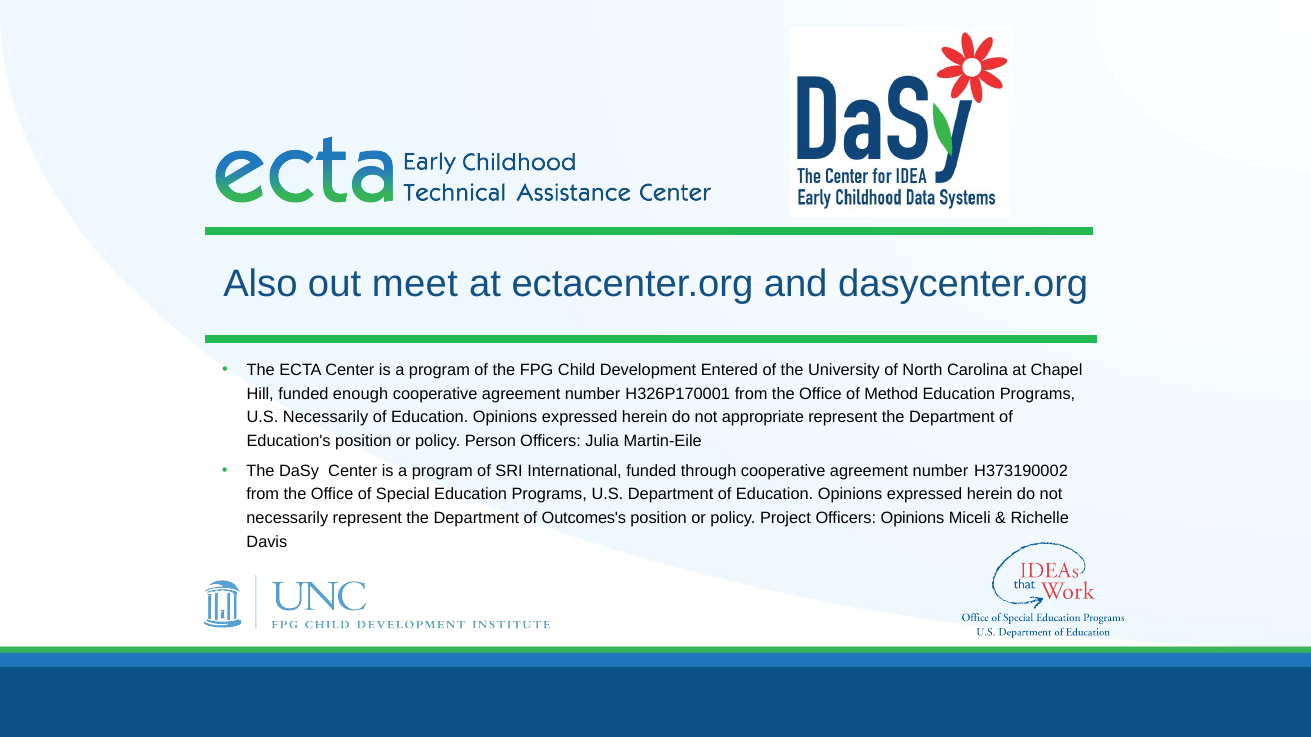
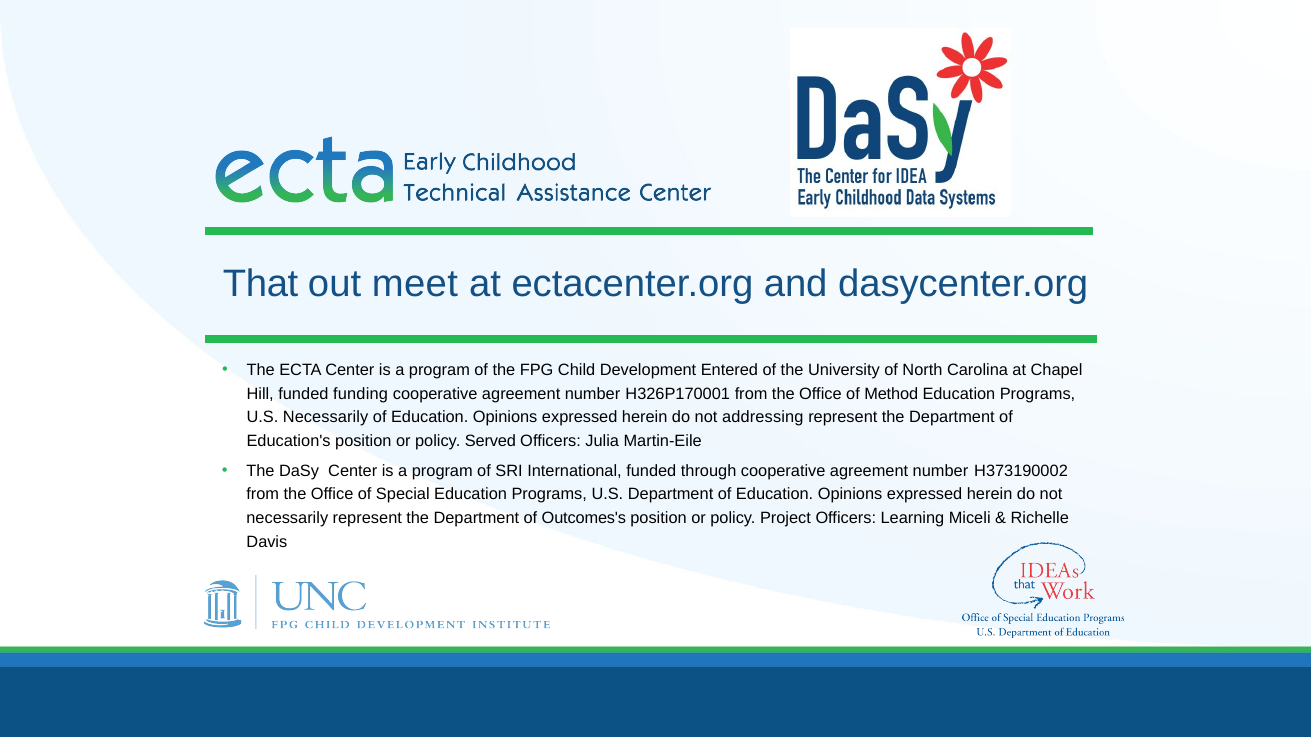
Also: Also -> That
enough: enough -> funding
appropriate: appropriate -> addressing
Person: Person -> Served
Officers Opinions: Opinions -> Learning
